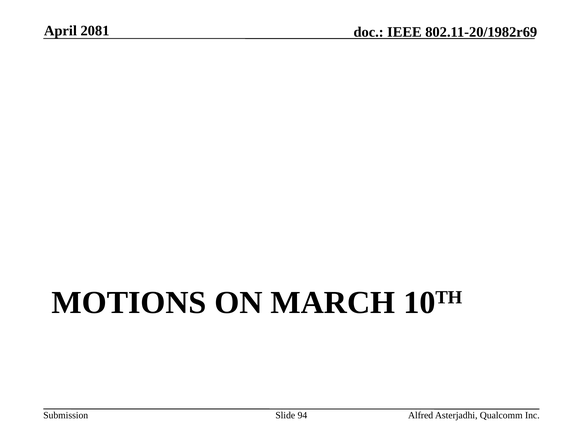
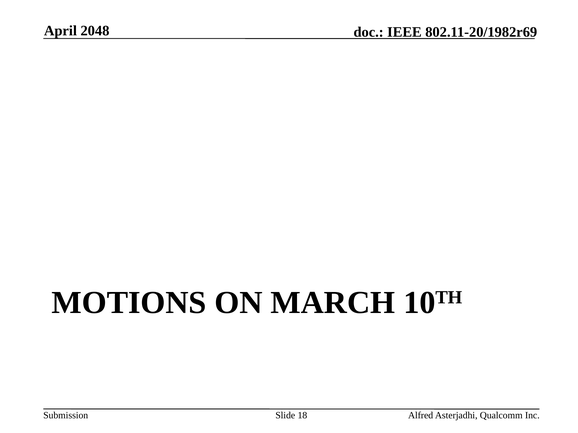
2081: 2081 -> 2048
94: 94 -> 18
